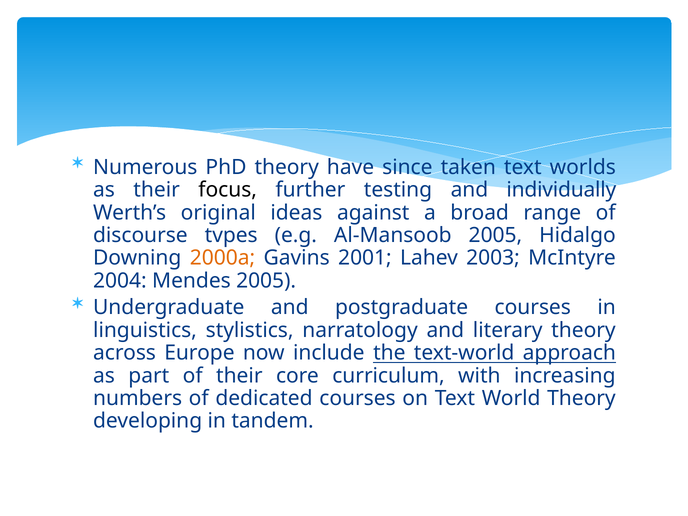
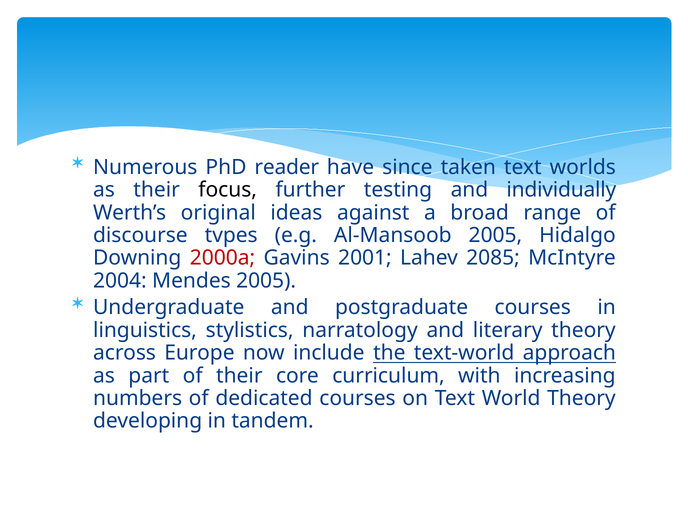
PhD theory: theory -> reader
2000a colour: orange -> red
2003: 2003 -> 2085
